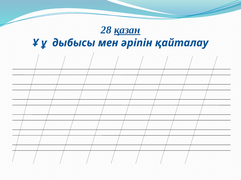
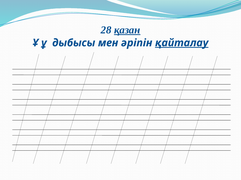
қайталау underline: none -> present
